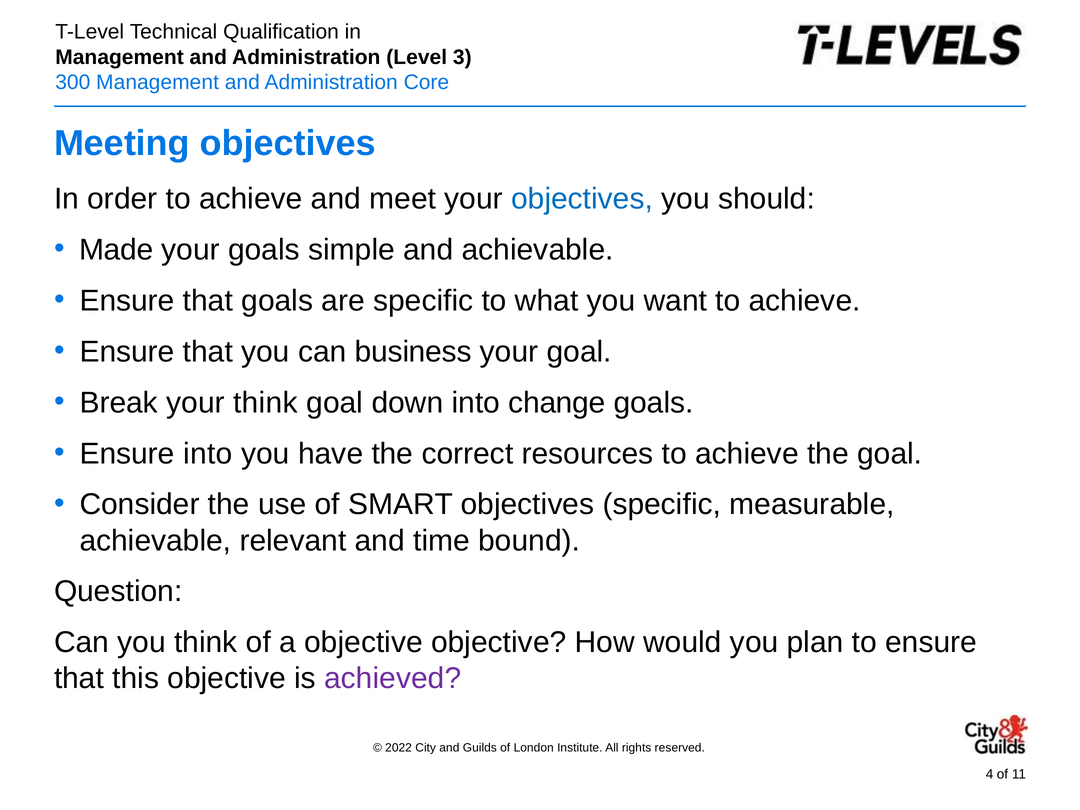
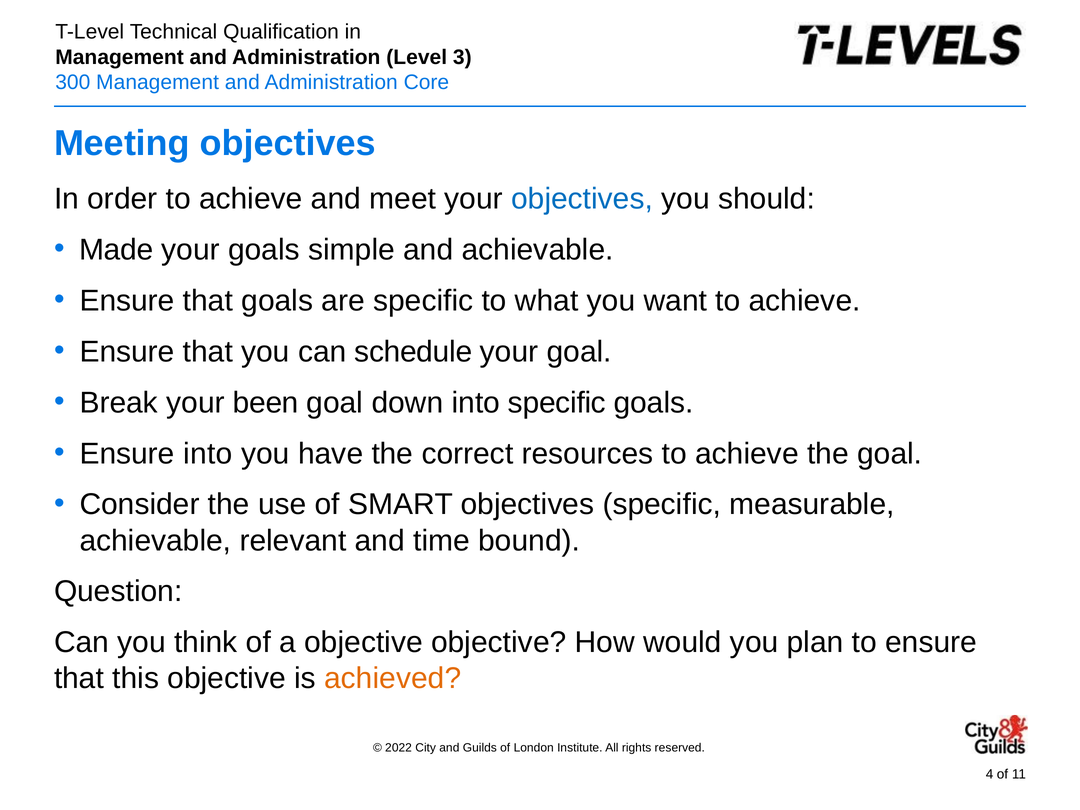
business: business -> schedule
your think: think -> been
into change: change -> specific
achieved colour: purple -> orange
